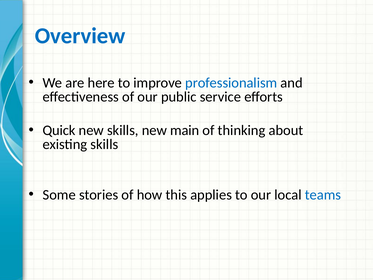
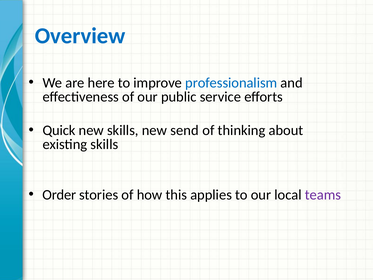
main: main -> send
Some: Some -> Order
teams colour: blue -> purple
